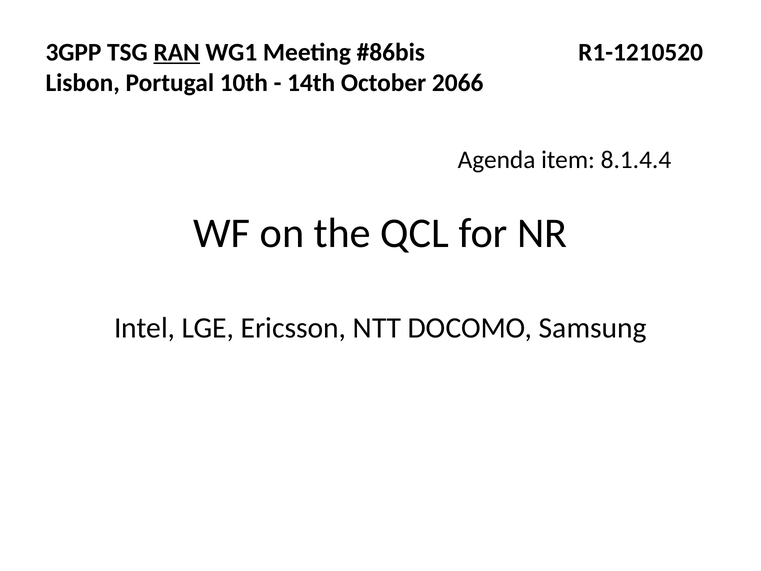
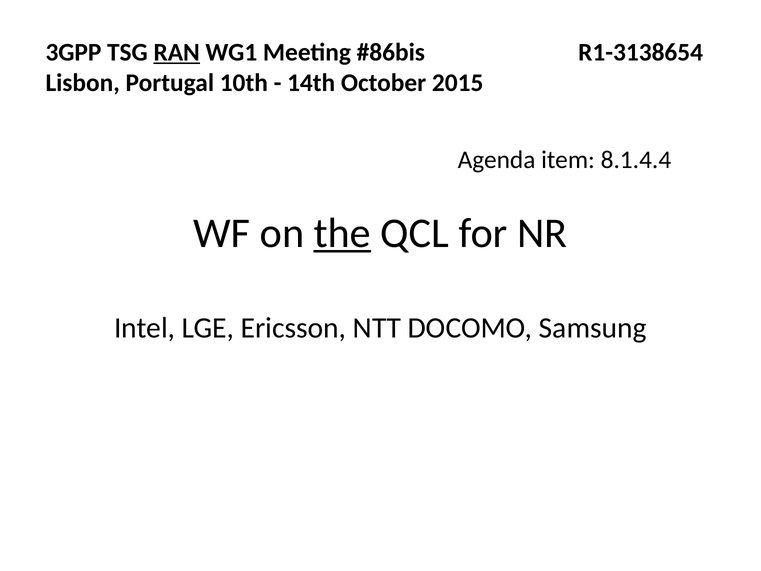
R1-1210520: R1-1210520 -> R1-3138654
2066: 2066 -> 2015
the underline: none -> present
